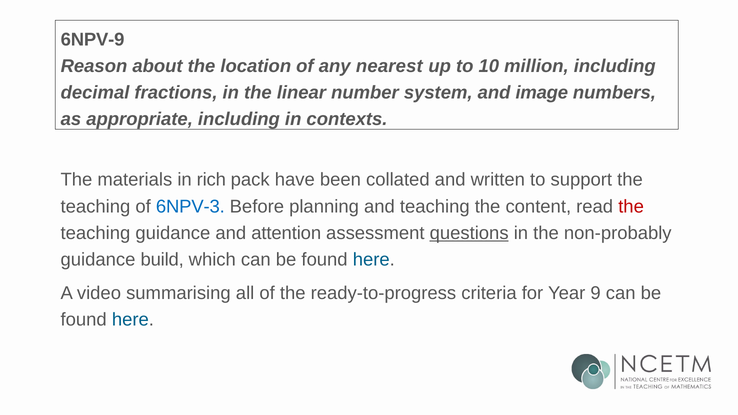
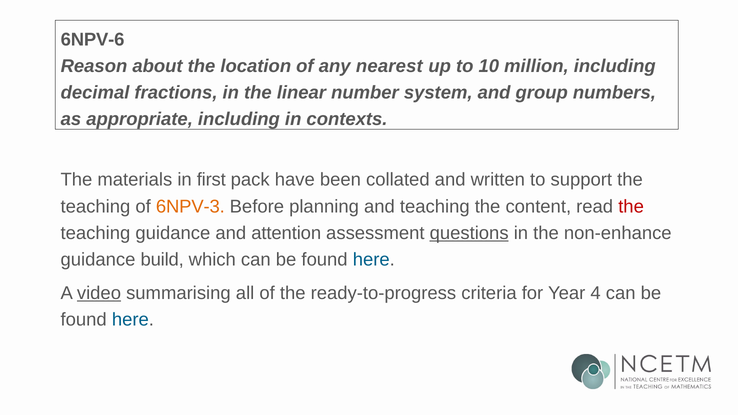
6NPV-9: 6NPV-9 -> 6NPV-6
image: image -> group
rich: rich -> first
6NPV-3 colour: blue -> orange
non-probably: non-probably -> non-enhance
video underline: none -> present
9: 9 -> 4
